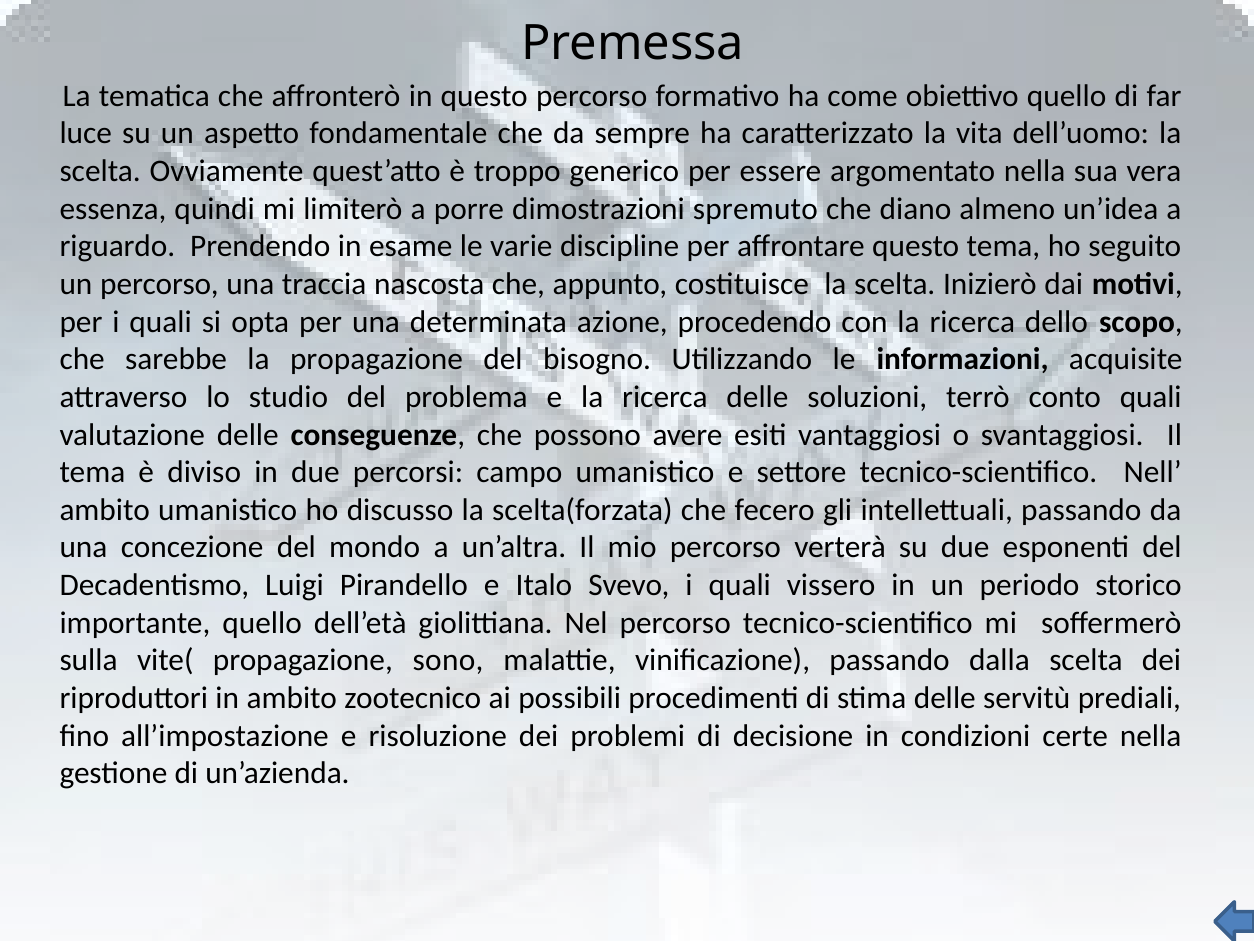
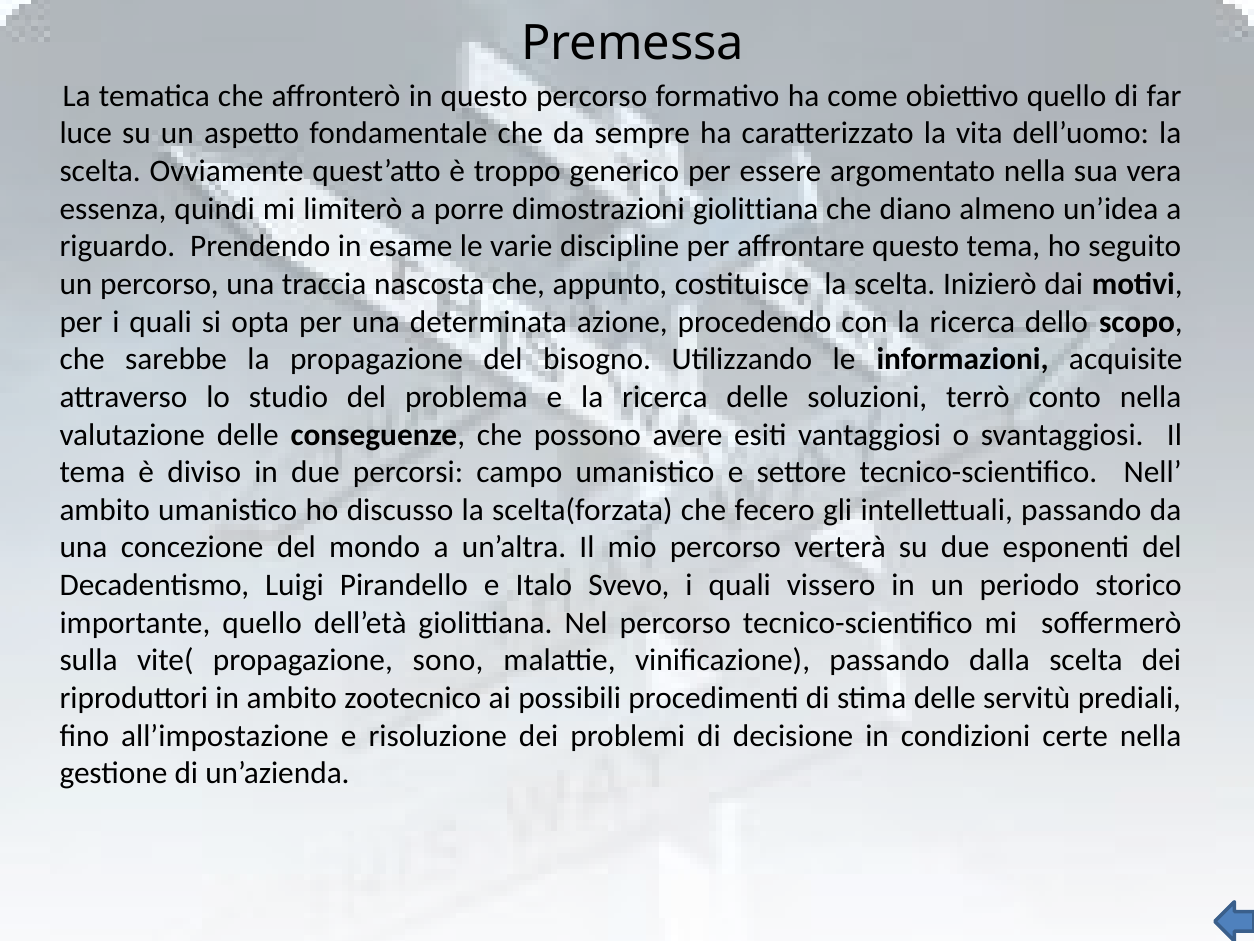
dimostrazioni spremuto: spremuto -> giolittiana
conto quali: quali -> nella
